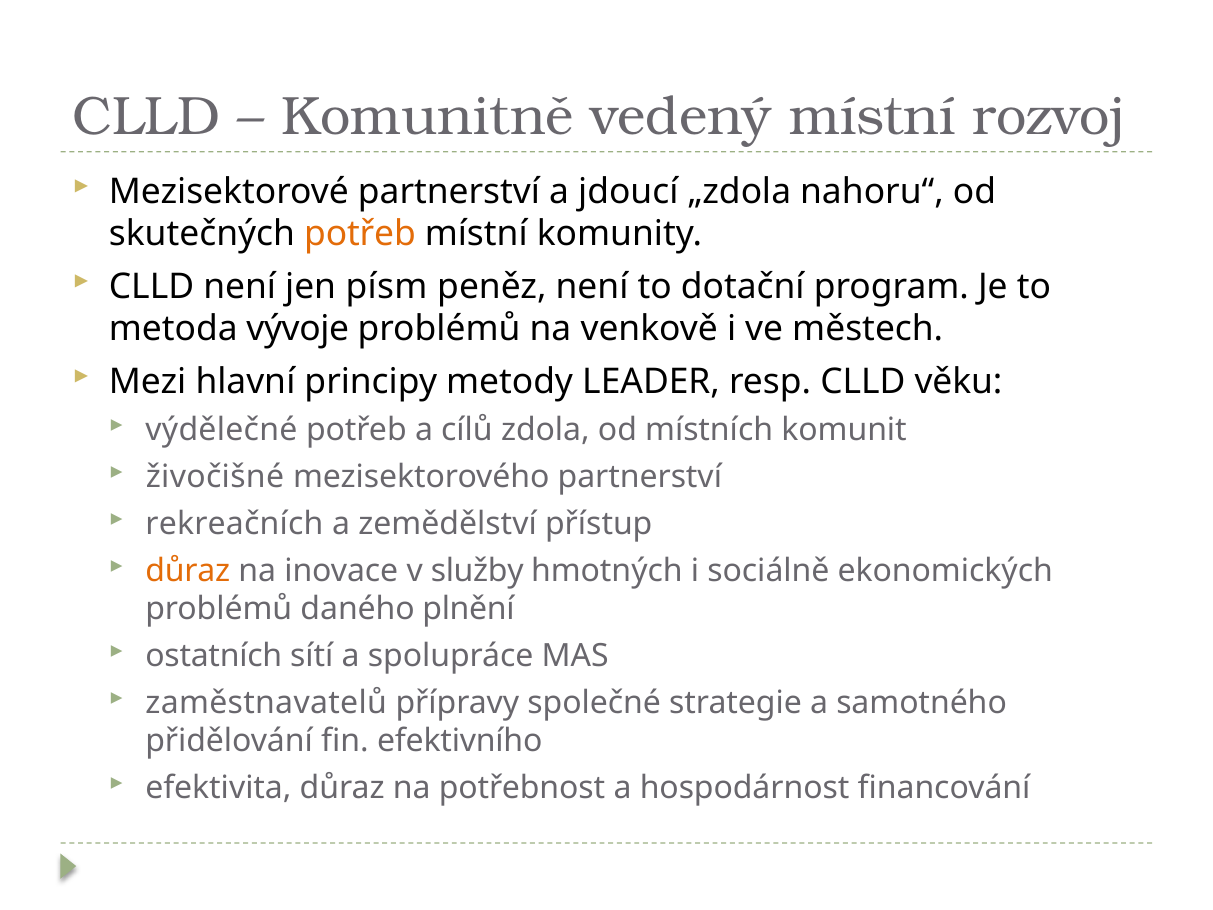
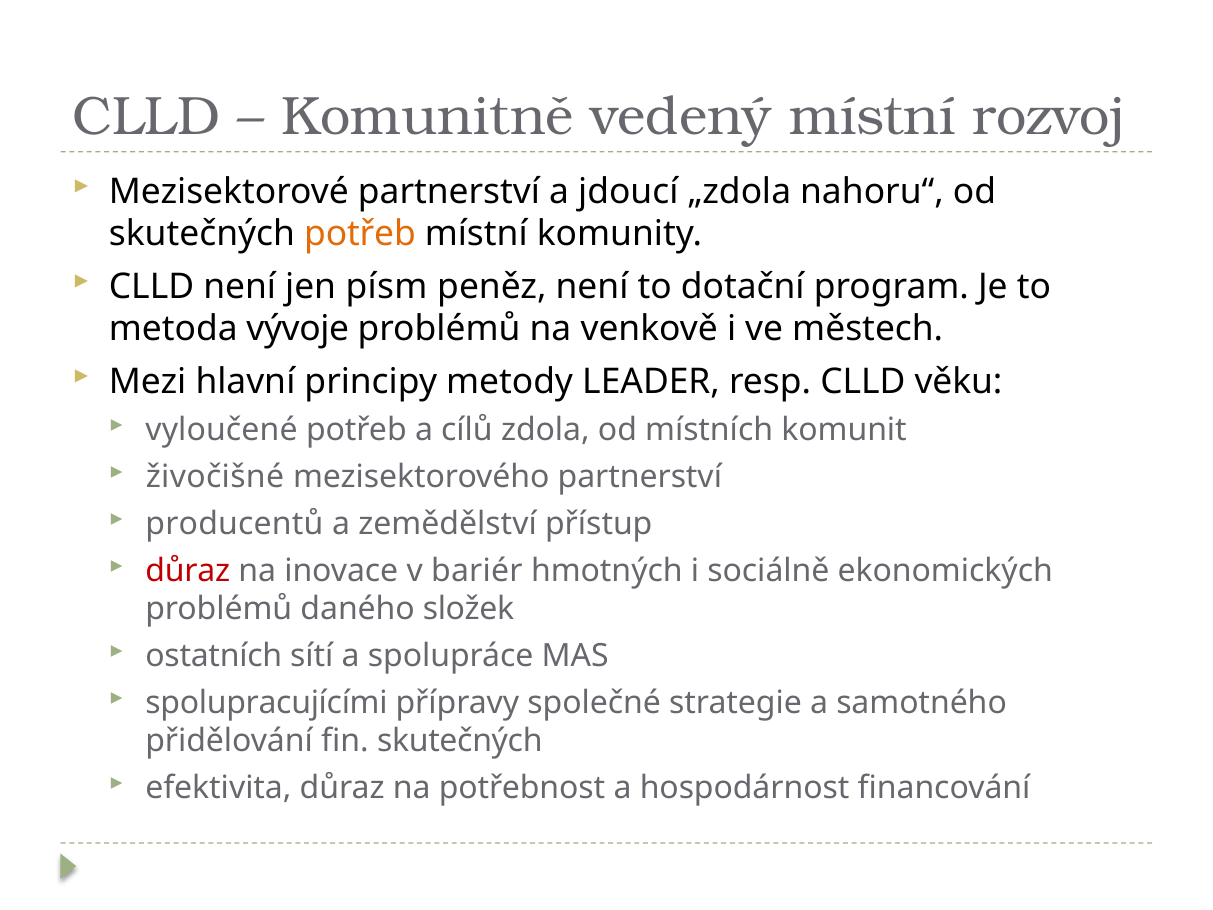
výdělečné: výdělečné -> vyloučené
rekreačních: rekreačních -> producentů
důraz at (188, 570) colour: orange -> red
služby: služby -> bariér
plnění: plnění -> složek
zaměstnavatelů: zaměstnavatelů -> spolupracujícími
fin efektivního: efektivního -> skutečných
